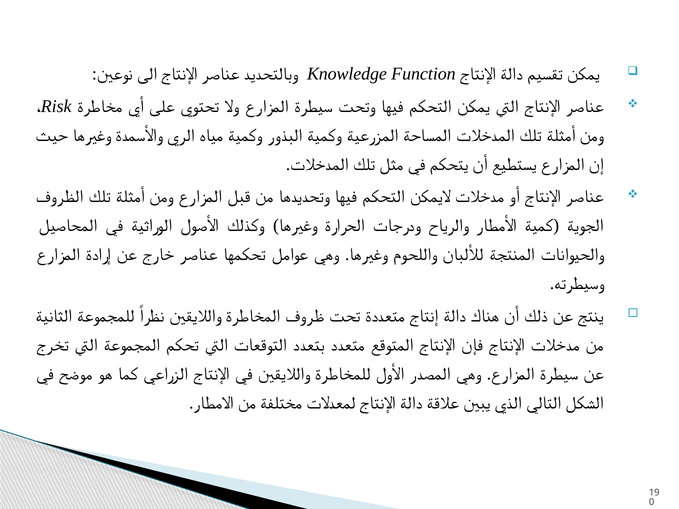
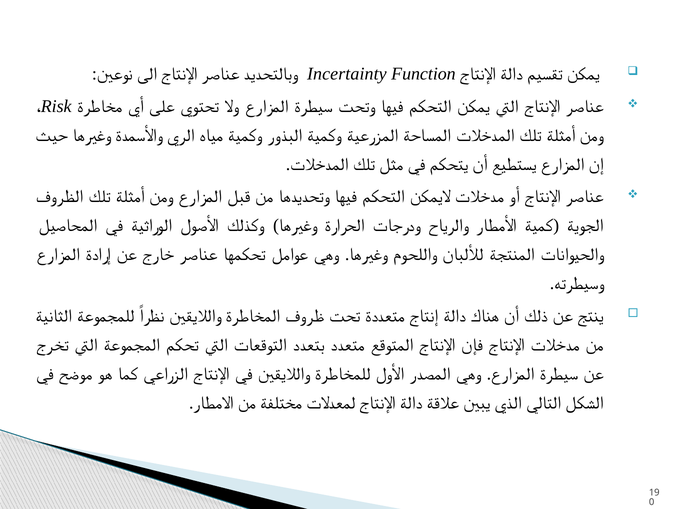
Knowledge: Knowledge -> Incertainty
